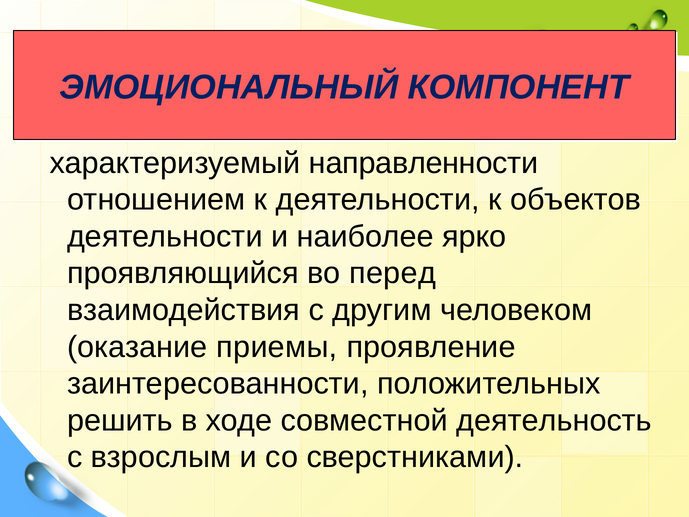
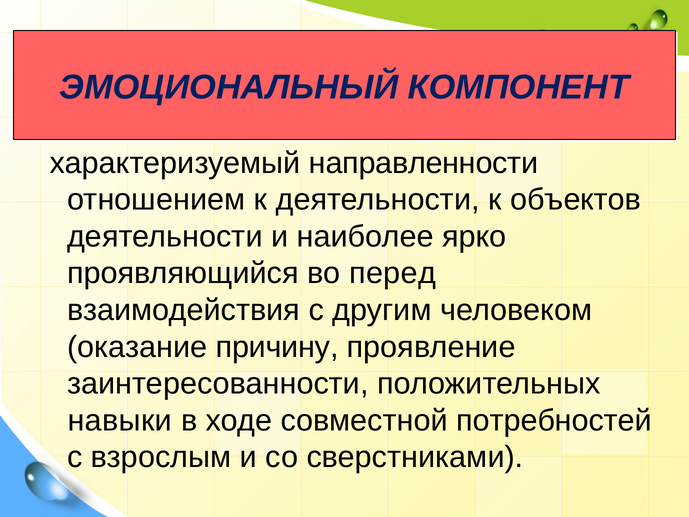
приемы: приемы -> причину
решить: решить -> навыки
деятельность: деятельность -> потребностей
